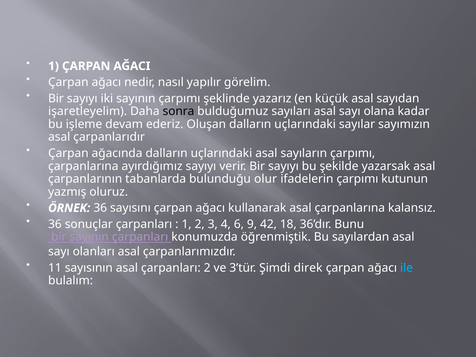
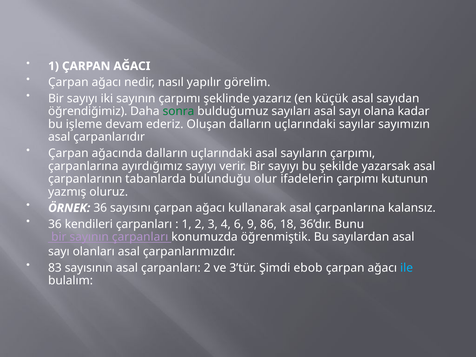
işaretleyelim: işaretleyelim -> öğrendiğimiz
sonra colour: black -> green
sonuçlar: sonuçlar -> kendileri
42: 42 -> 86
11: 11 -> 83
direk: direk -> ebob
